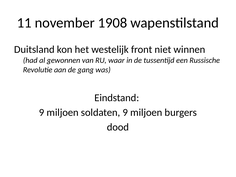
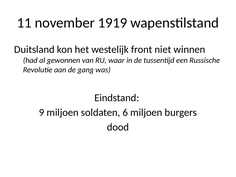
1908: 1908 -> 1919
soldaten 9: 9 -> 6
